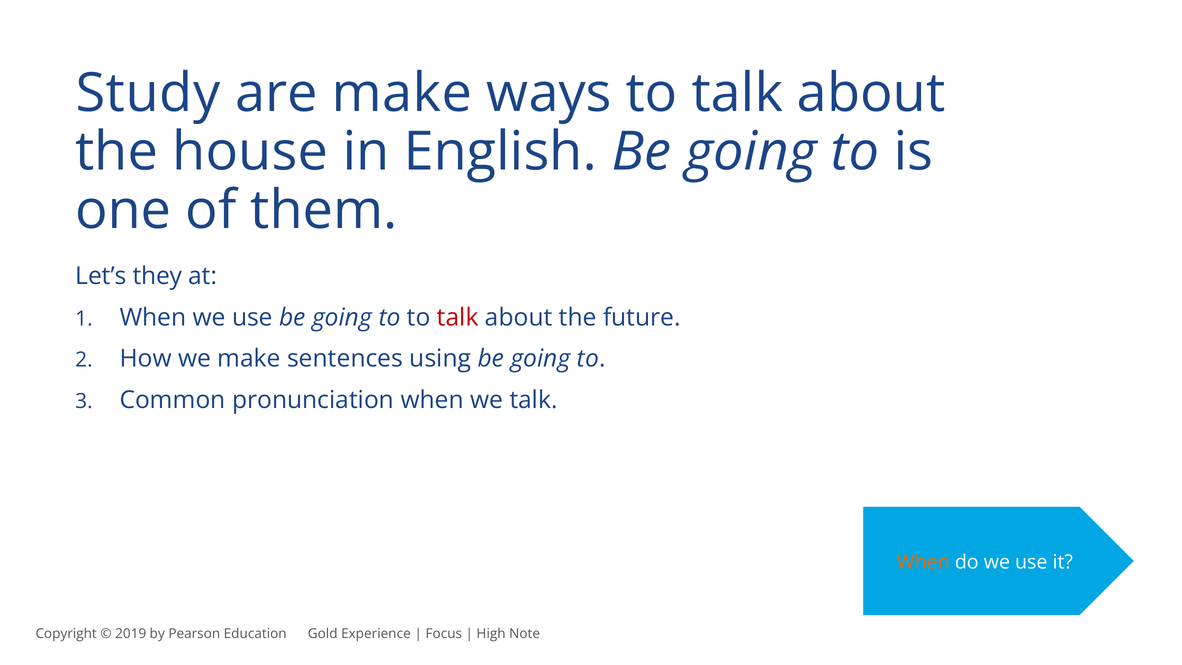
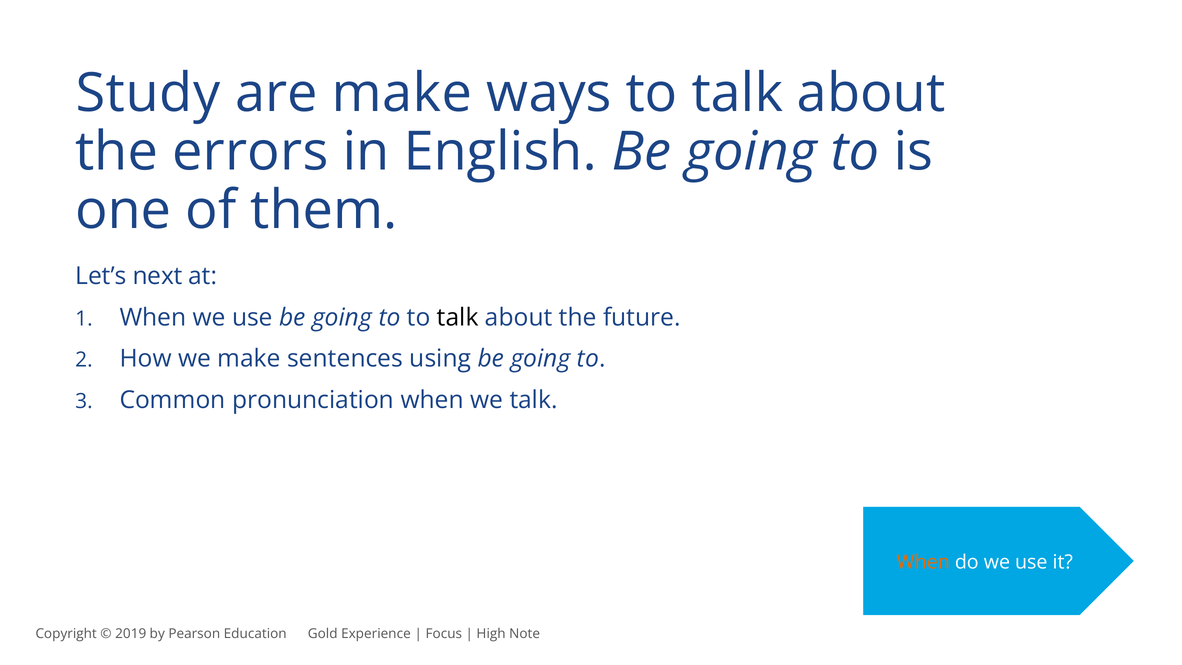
house: house -> errors
they: they -> next
talk at (458, 317) colour: red -> black
